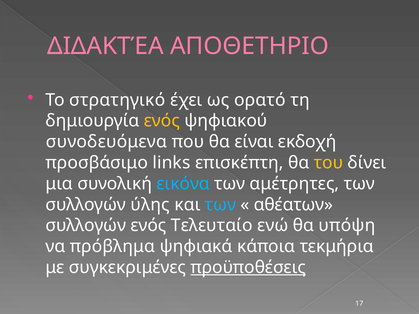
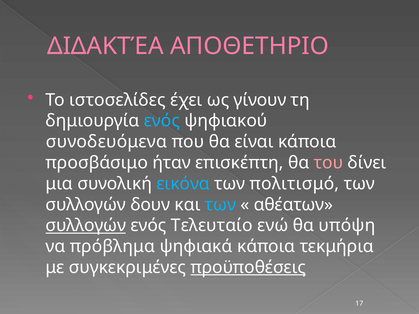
στρατηγικό: στρατηγικό -> ιστοσελίδες
ορατό: ορατό -> γίνουν
ενός at (162, 121) colour: yellow -> light blue
είναι εκδοχή: εκδοχή -> κάποια
links: links -> ήταν
του colour: yellow -> pink
αμέτρητες: αμέτρητες -> πολιτισμό
ύλης: ύλης -> δουν
συλλογών at (86, 226) underline: none -> present
